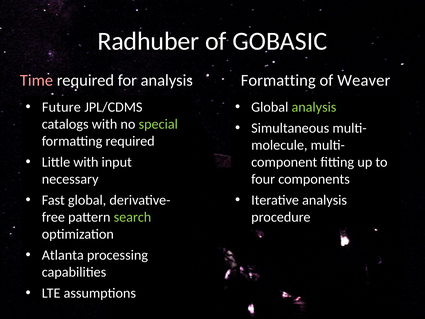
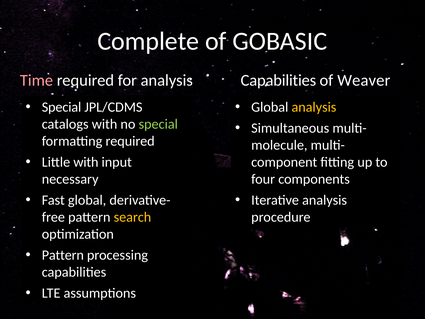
Radhuber: Radhuber -> Complete
analysis Formatting: Formatting -> Capabilities
Future at (61, 107): Future -> Special
analysis at (314, 107) colour: light green -> yellow
search colour: light green -> yellow
Atlanta at (63, 255): Atlanta -> Pattern
